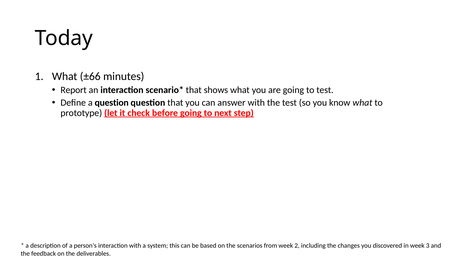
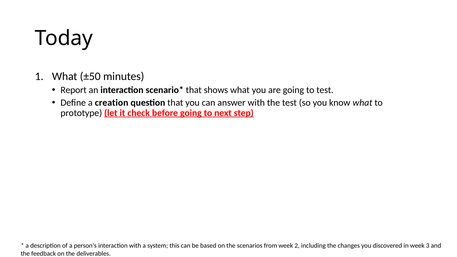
±66: ±66 -> ±50
a question: question -> creation
